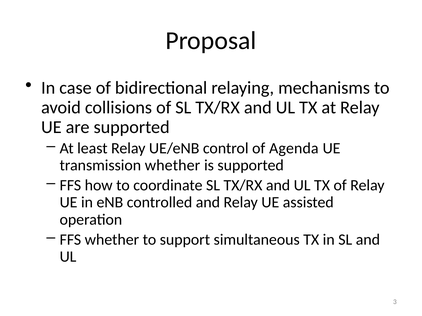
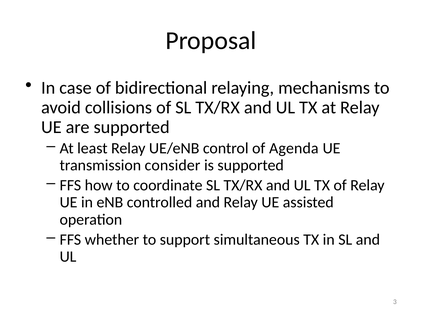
transmission whether: whether -> consider
